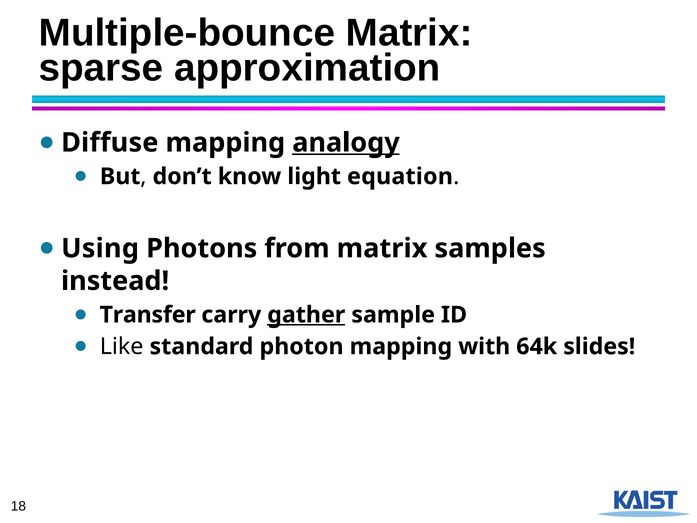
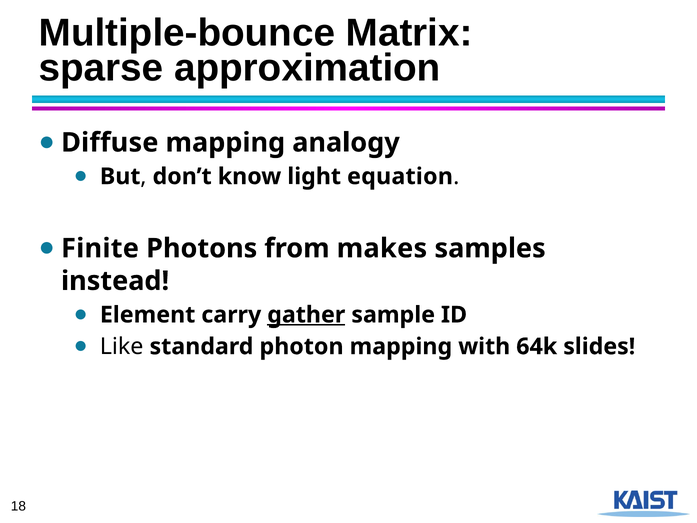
analogy underline: present -> none
Using: Using -> Finite
from matrix: matrix -> makes
Transfer: Transfer -> Element
